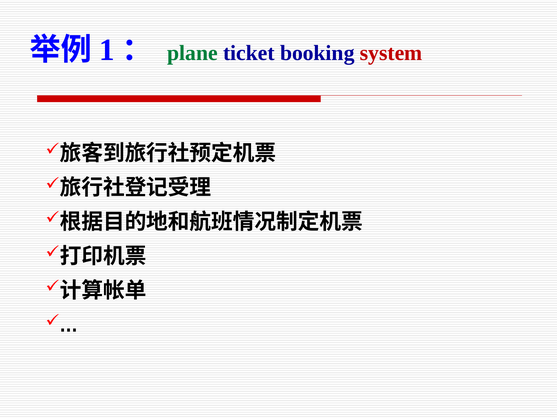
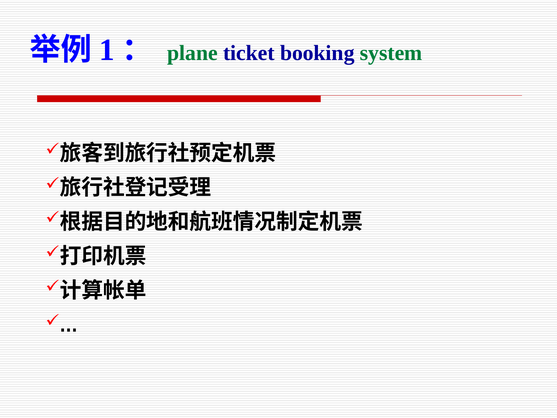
system colour: red -> green
